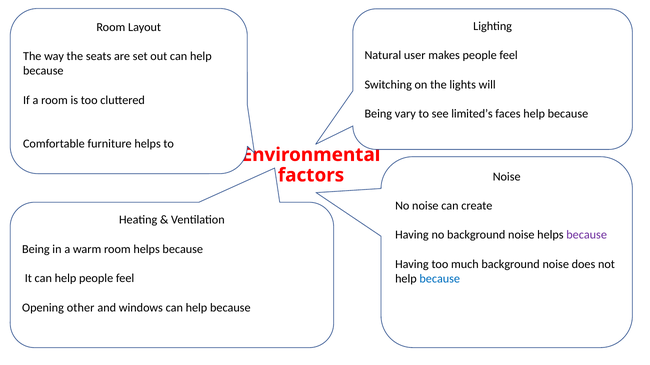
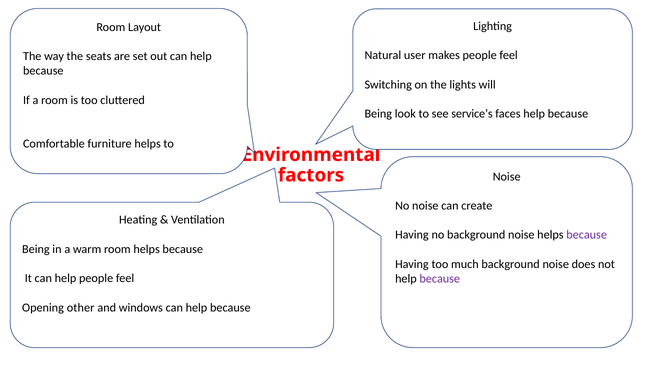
vary: vary -> look
limited’s: limited’s -> service’s
because at (440, 279) colour: blue -> purple
